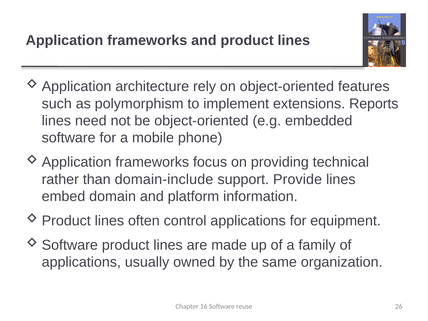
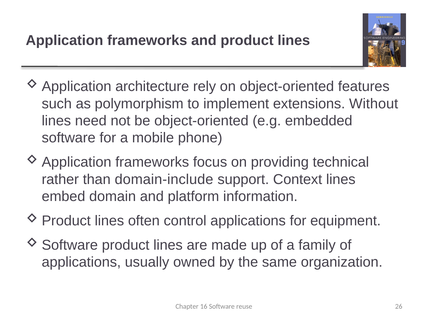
Reports: Reports -> Without
Provide: Provide -> Context
